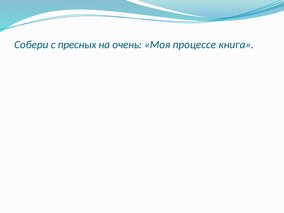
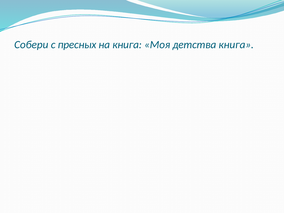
на очень: очень -> книга
процессе: процессе -> детства
